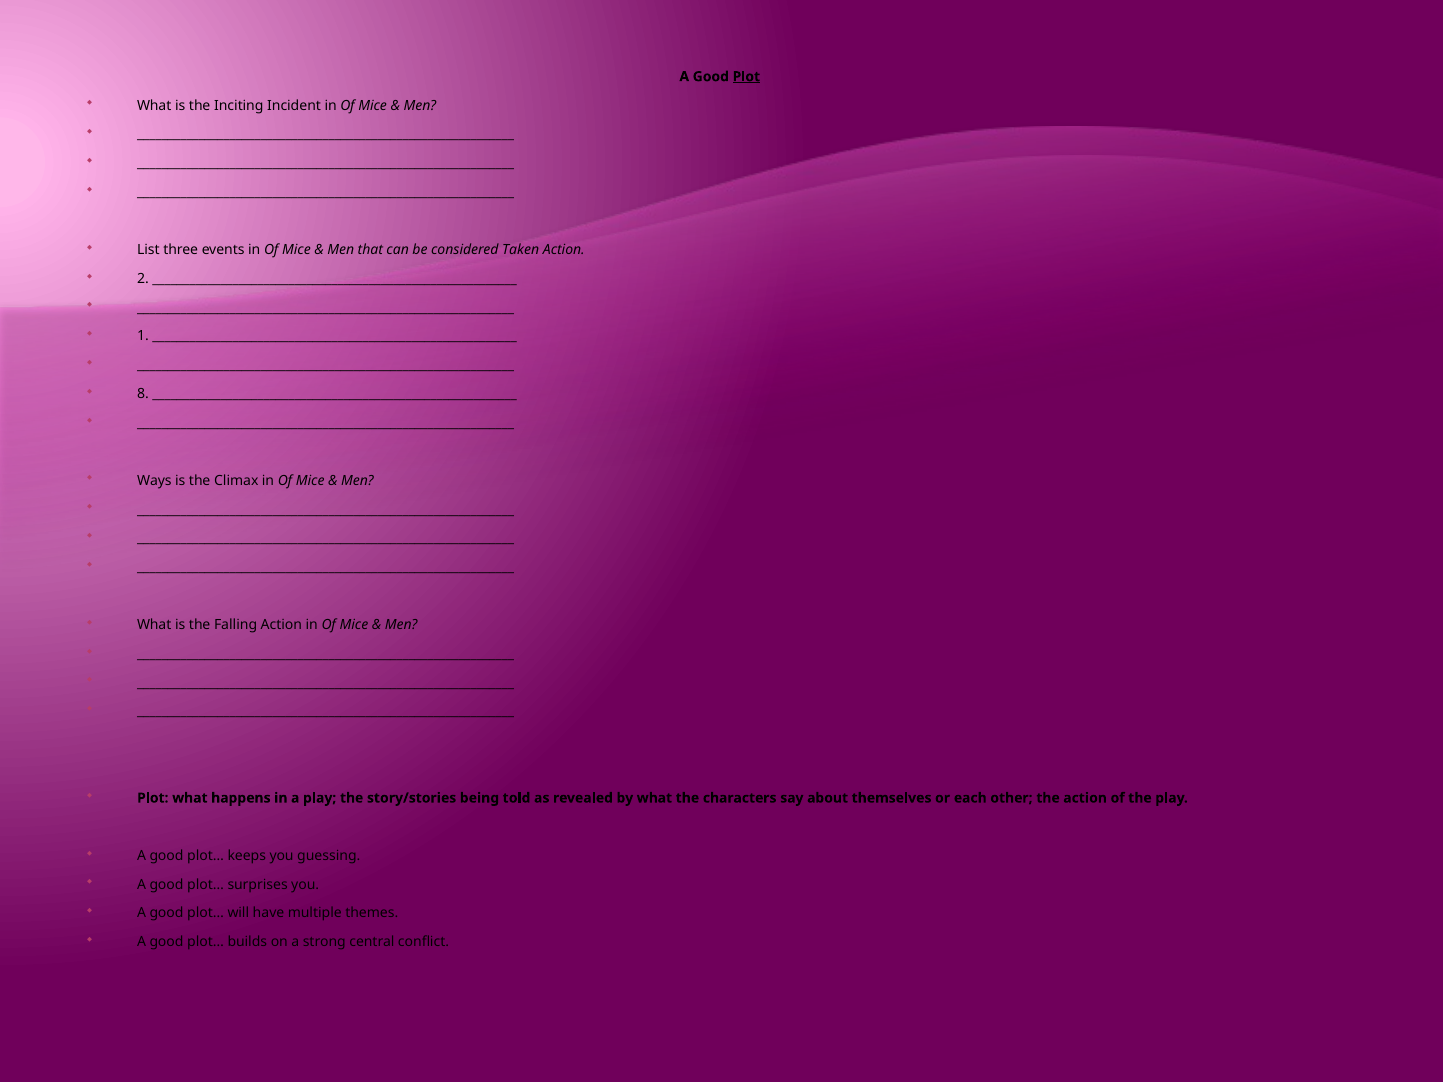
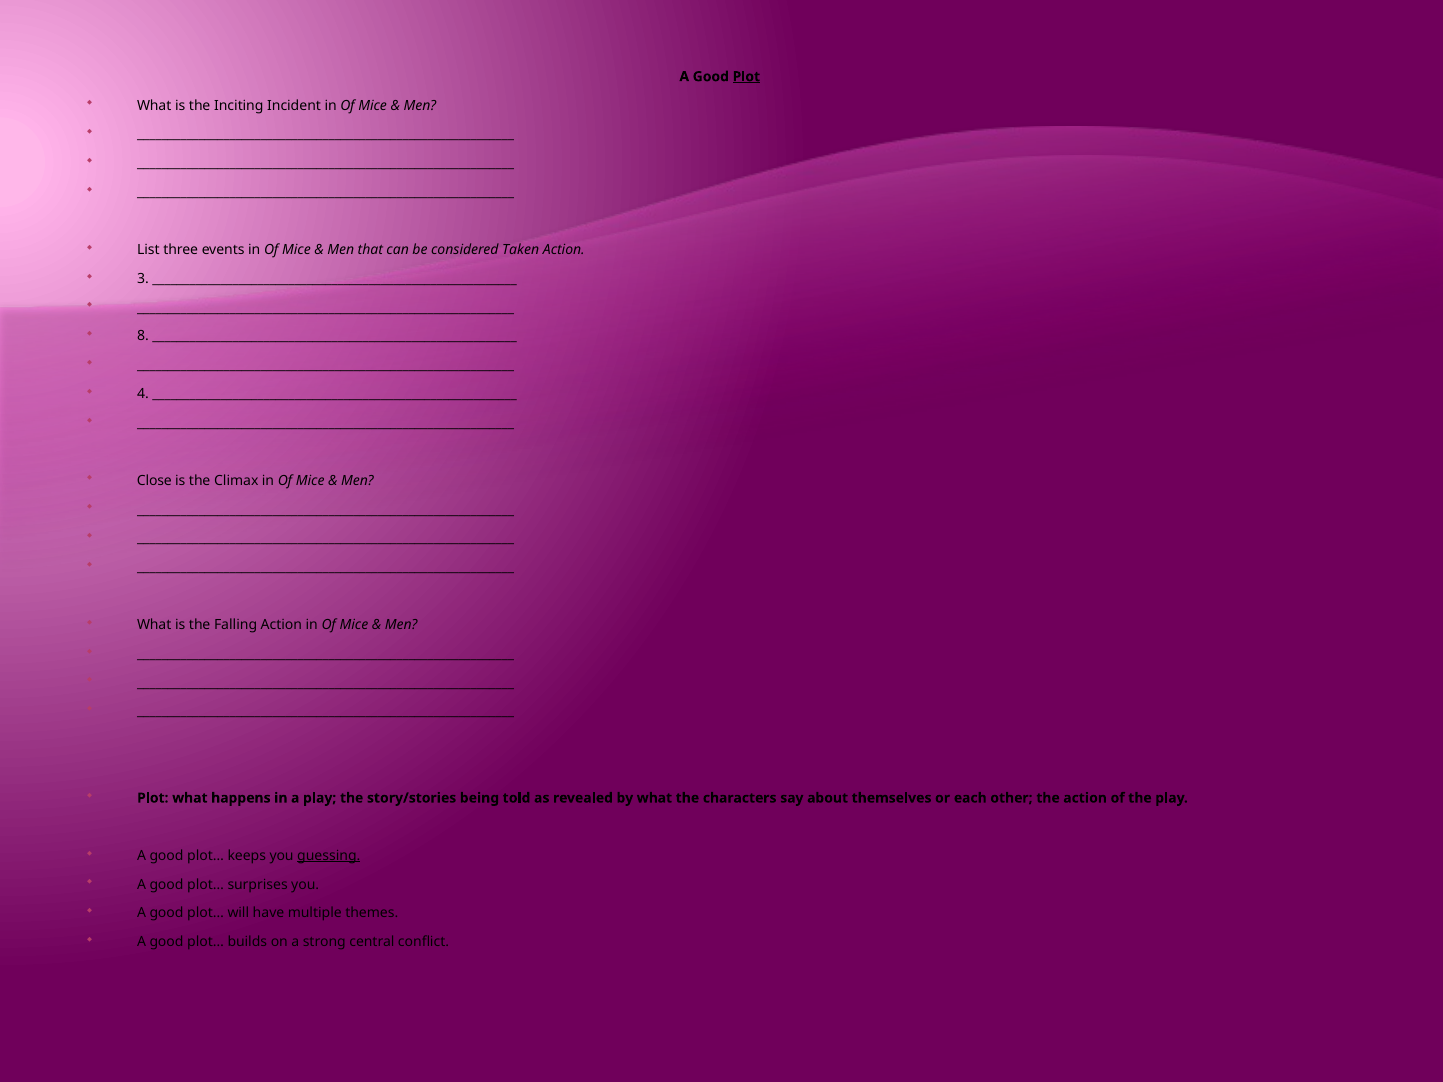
2: 2 -> 3
1: 1 -> 8
8: 8 -> 4
Ways: Ways -> Close
guessing underline: none -> present
